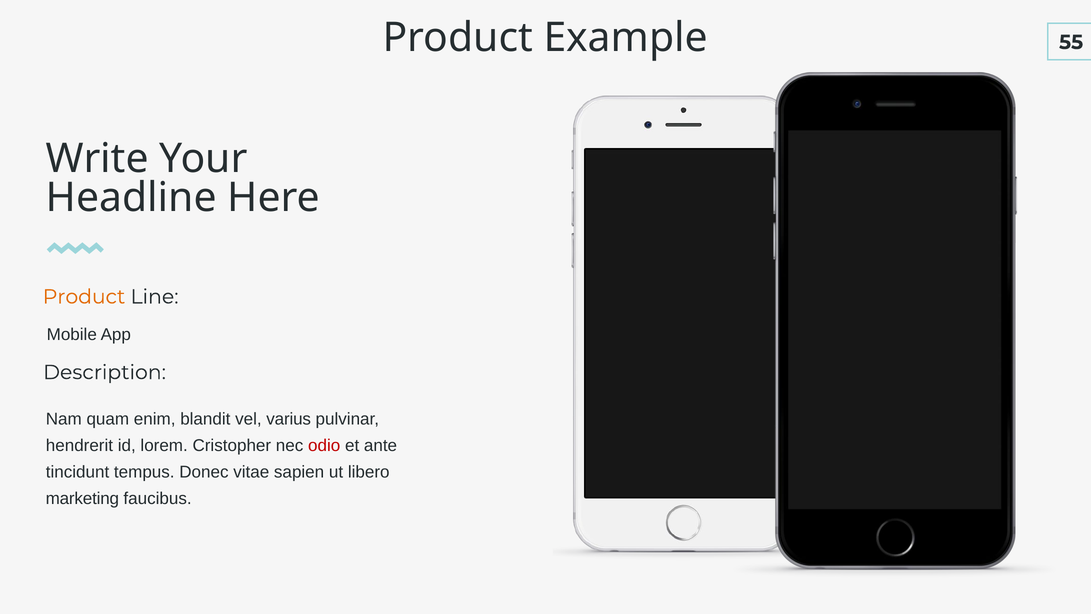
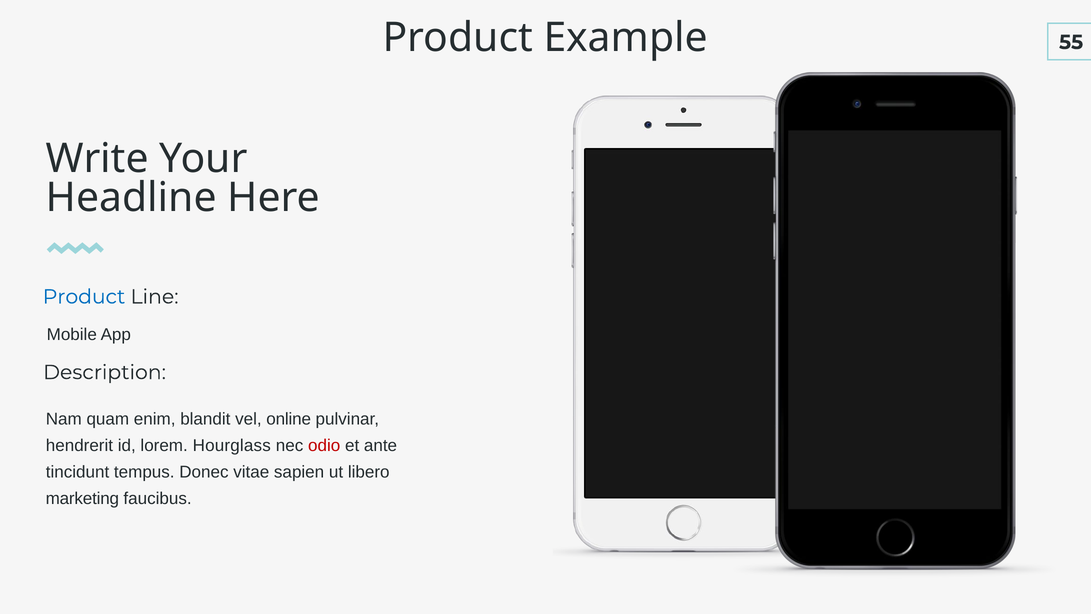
Product at (84, 297) colour: orange -> blue
varius: varius -> online
Cristopher: Cristopher -> Hourglass
